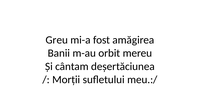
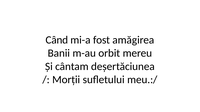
Greu: Greu -> Când
